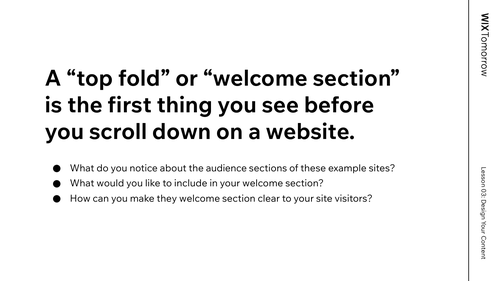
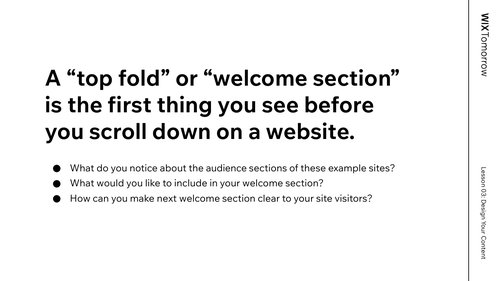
they: they -> next
